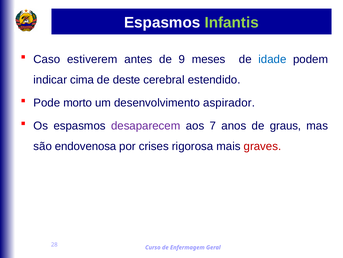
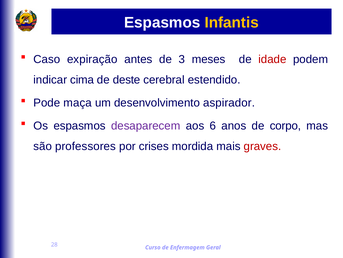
Infantis colour: light green -> yellow
estiverem: estiverem -> expiração
9: 9 -> 3
idade colour: blue -> red
morto: morto -> maça
7: 7 -> 6
graus: graus -> corpo
endovenosa: endovenosa -> professores
rigorosa: rigorosa -> mordida
